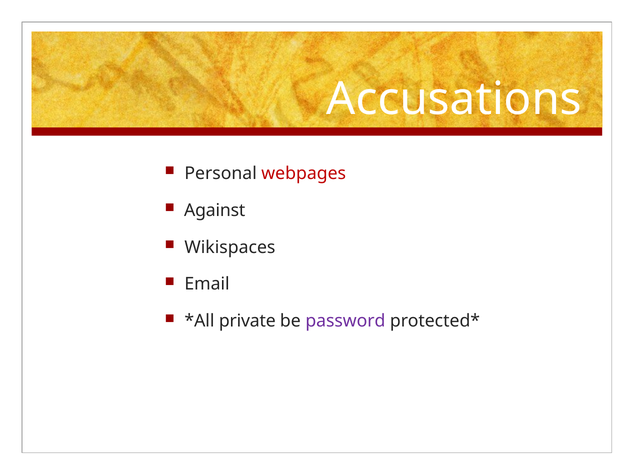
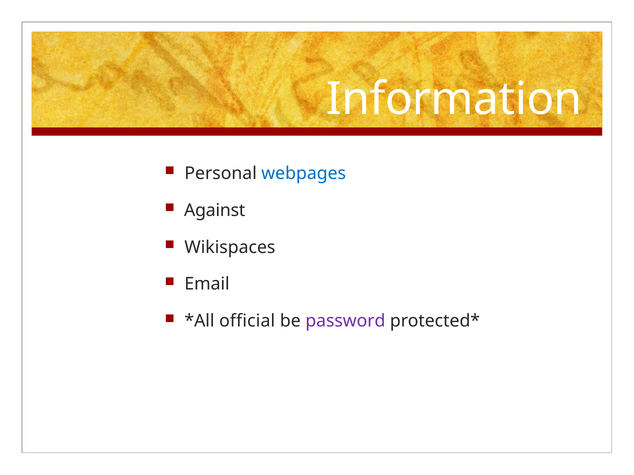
Accusations: Accusations -> Information
webpages colour: red -> blue
private: private -> official
